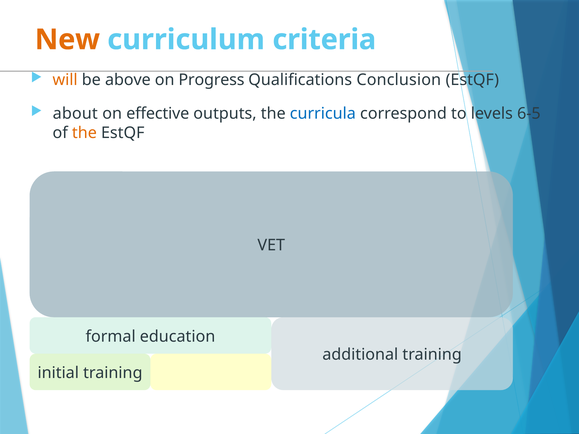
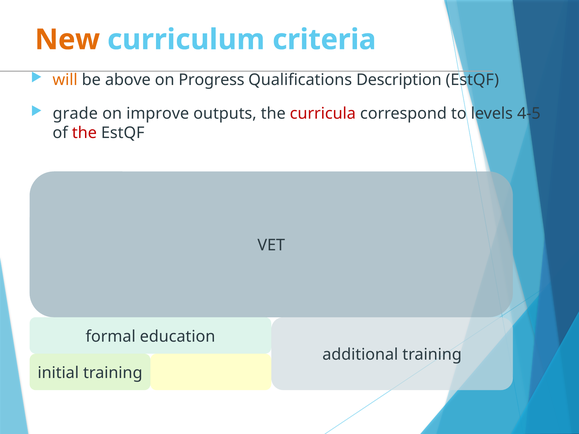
Conclusion: Conclusion -> Description
about: about -> grade
effective: effective -> improve
curricula colour: blue -> red
6-5: 6-5 -> 4-5
the at (84, 133) colour: orange -> red
